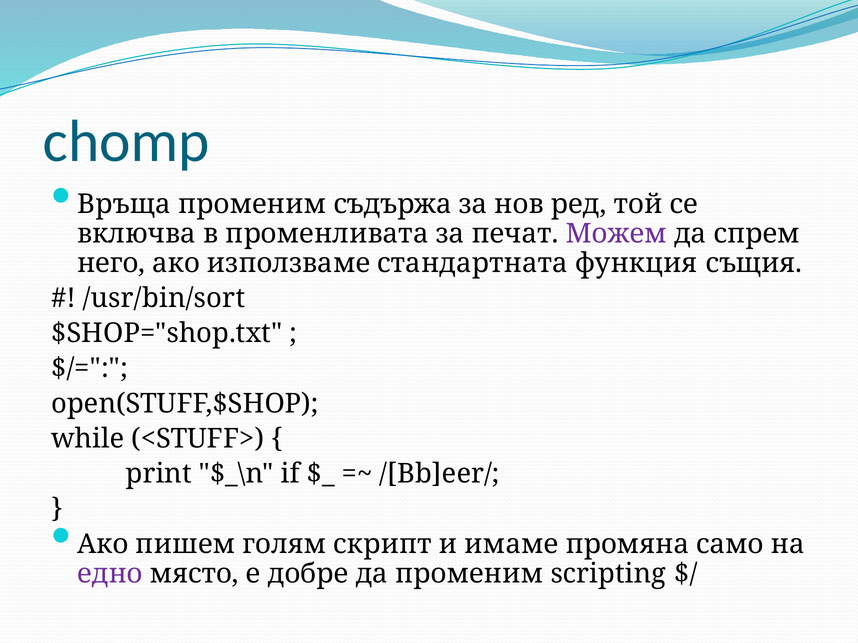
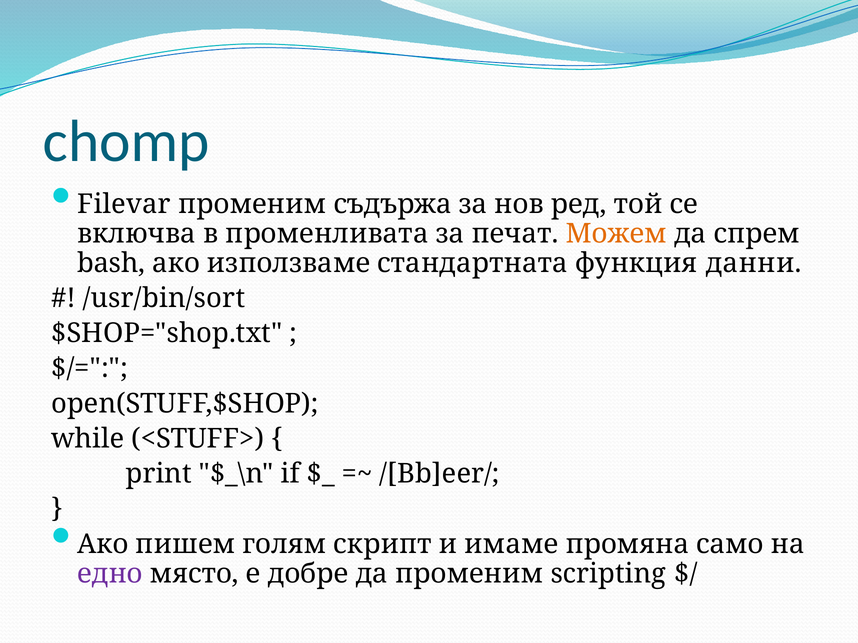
Връща: Връща -> Filevar
Можем colour: purple -> orange
него: него -> bash
същия: същия -> данни
